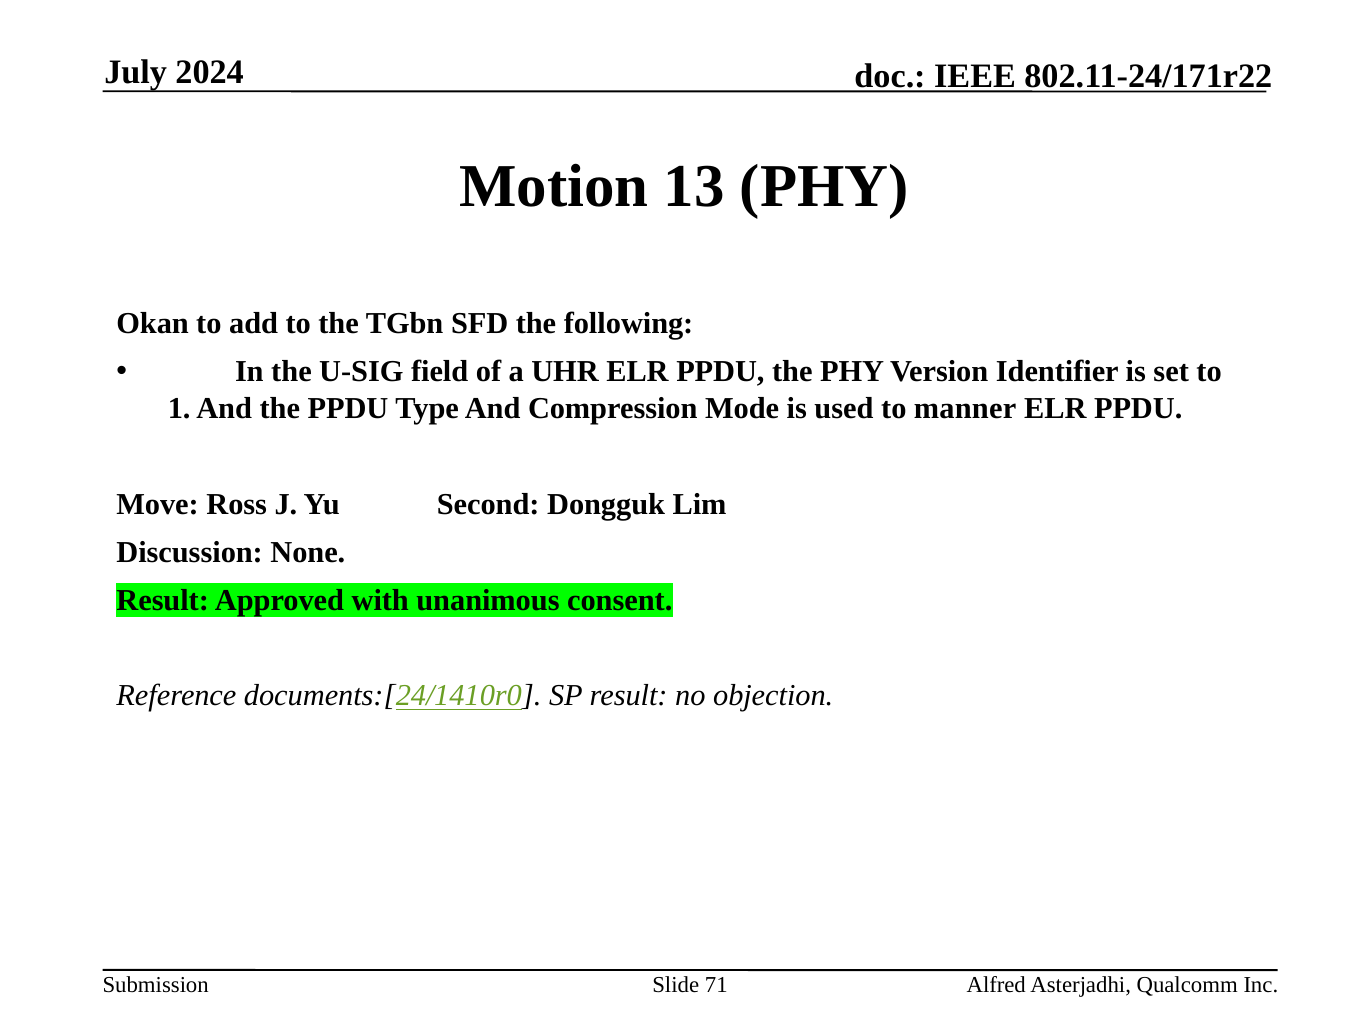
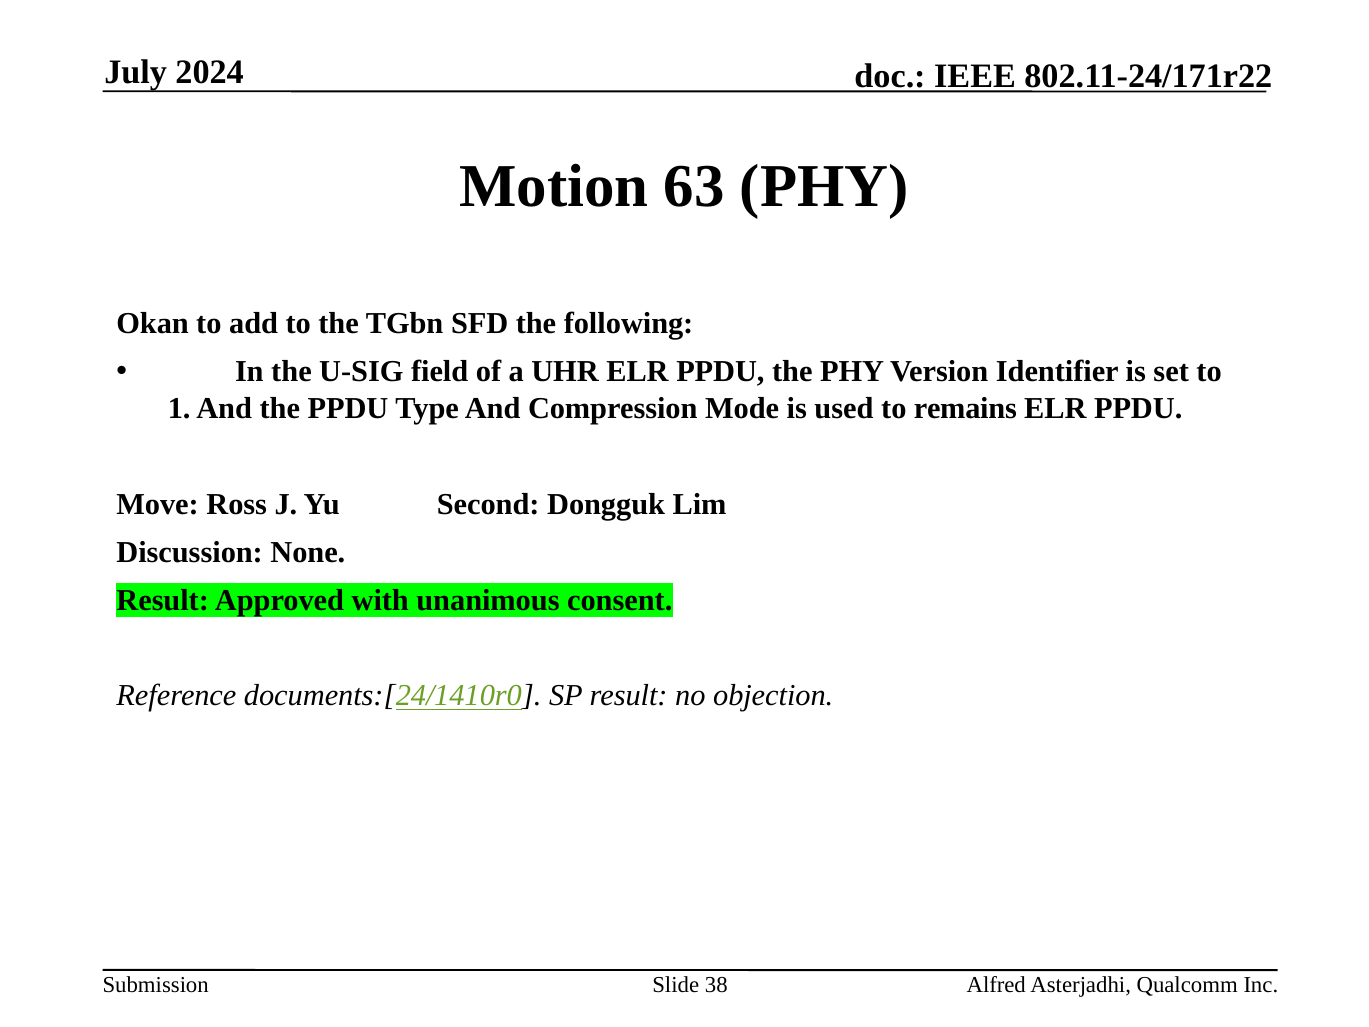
13: 13 -> 63
manner: manner -> remains
71: 71 -> 38
